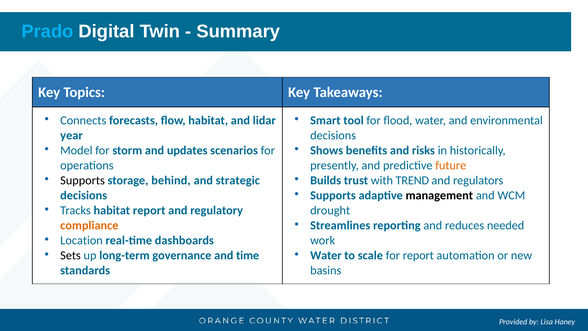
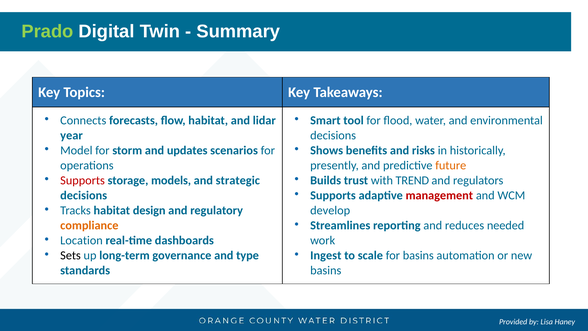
Prado colour: light blue -> light green
Supports at (83, 180) colour: black -> red
behind: behind -> models
management colour: black -> red
habitat report: report -> design
drought: drought -> develop
time: time -> type
Water at (326, 255): Water -> Ingest
for report: report -> basins
